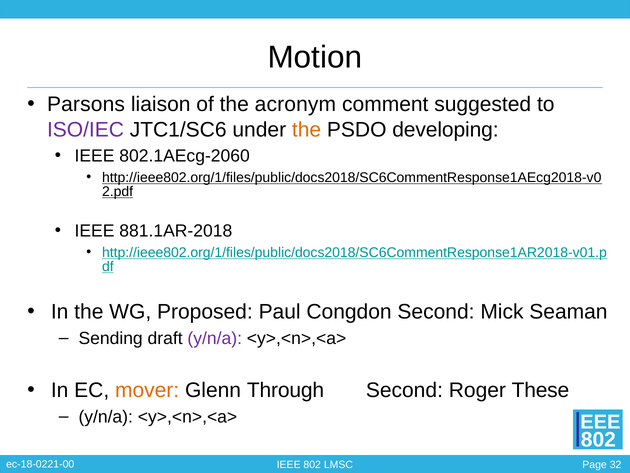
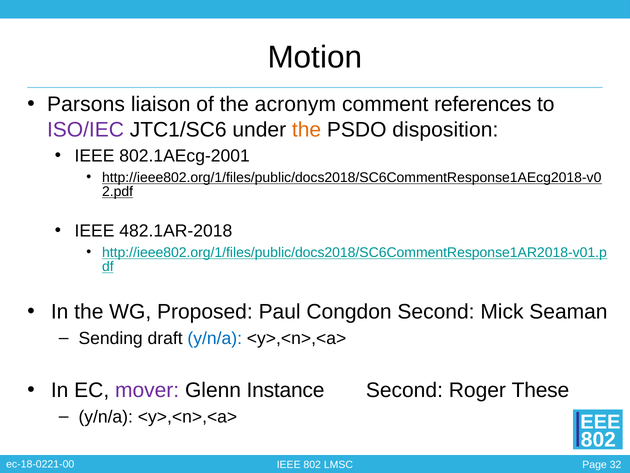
suggested: suggested -> references
developing: developing -> disposition
802.1AEcg-2060: 802.1AEcg-2060 -> 802.1AEcg-2001
881.1AR-2018: 881.1AR-2018 -> 482.1AR-2018
y/n/a at (215, 338) colour: purple -> blue
mover colour: orange -> purple
Through: Through -> Instance
